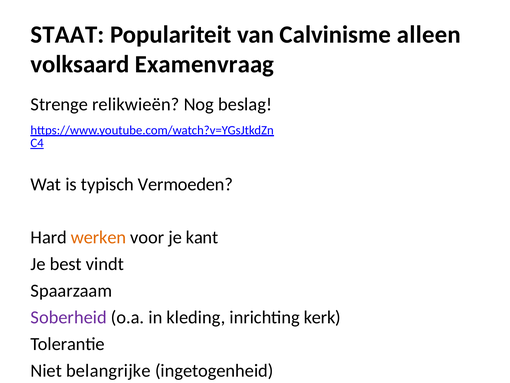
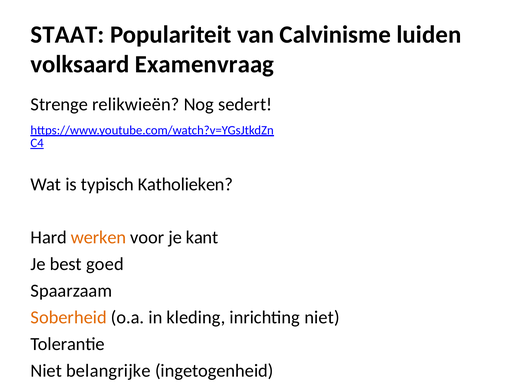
alleen: alleen -> luiden
beslag: beslag -> sedert
Vermoeden: Vermoeden -> Katholieken
vindt: vindt -> goed
Soberheid colour: purple -> orange
inrichting kerk: kerk -> niet
